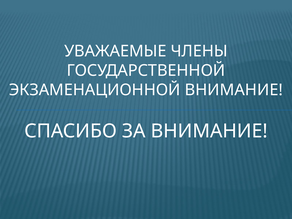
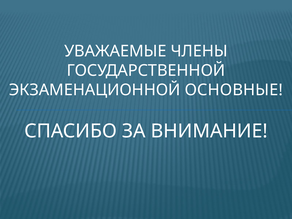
ЭКЗАМЕНАЦИОННОЙ ВНИМАНИЕ: ВНИМАНИЕ -> ОСНОВНЫЕ
